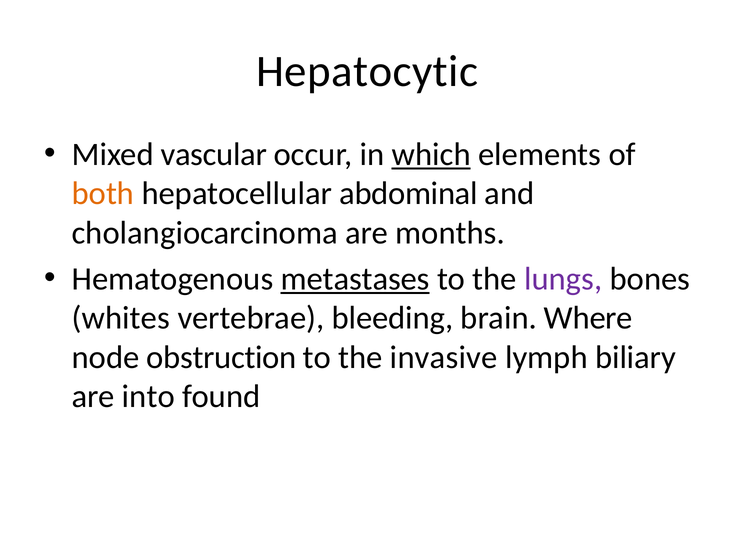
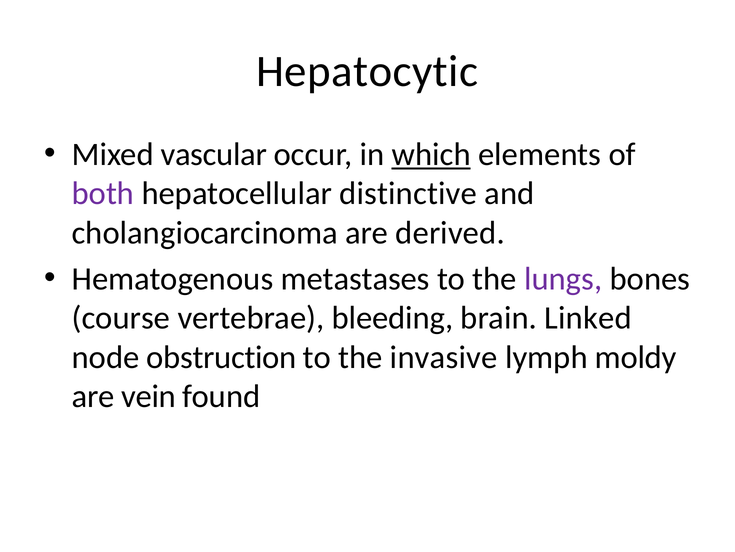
both colour: orange -> purple
abdominal: abdominal -> distinctive
months: months -> derived
metastases underline: present -> none
whites: whites -> course
Where: Where -> Linked
biliary: biliary -> moldy
into: into -> vein
